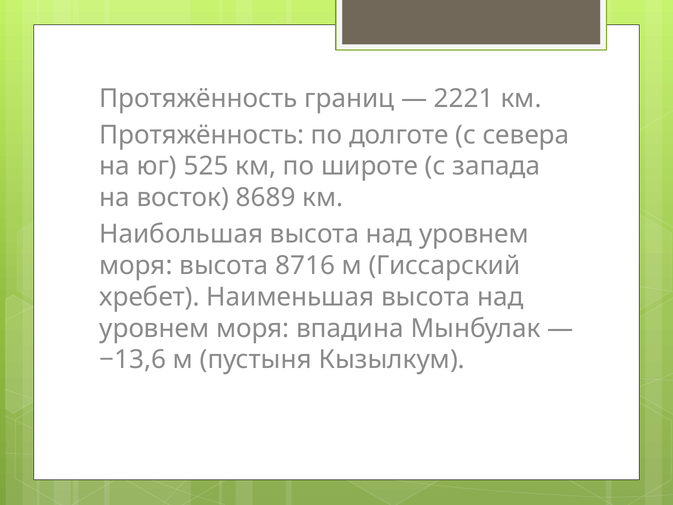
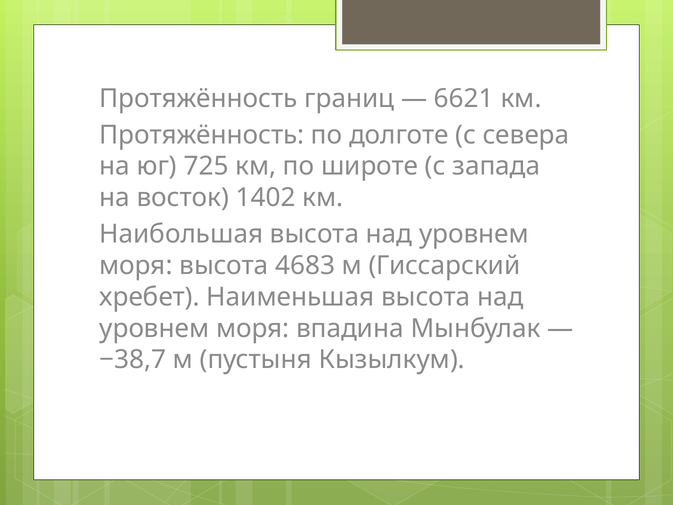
2221: 2221 -> 6621
525: 525 -> 725
8689: 8689 -> 1402
8716: 8716 -> 4683
−13,6: −13,6 -> −38,7
